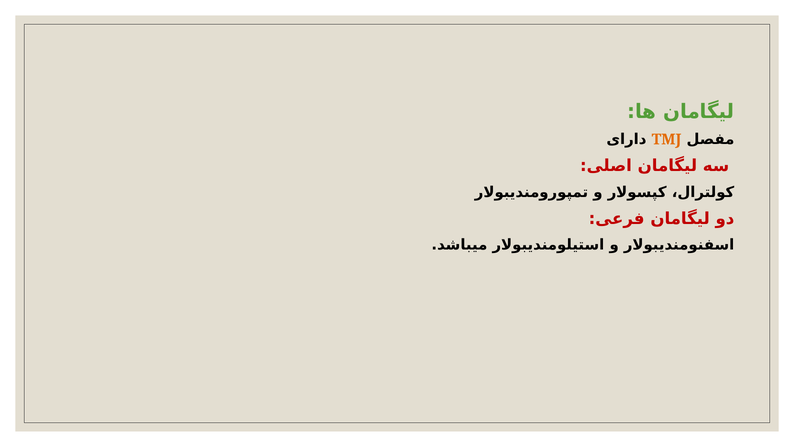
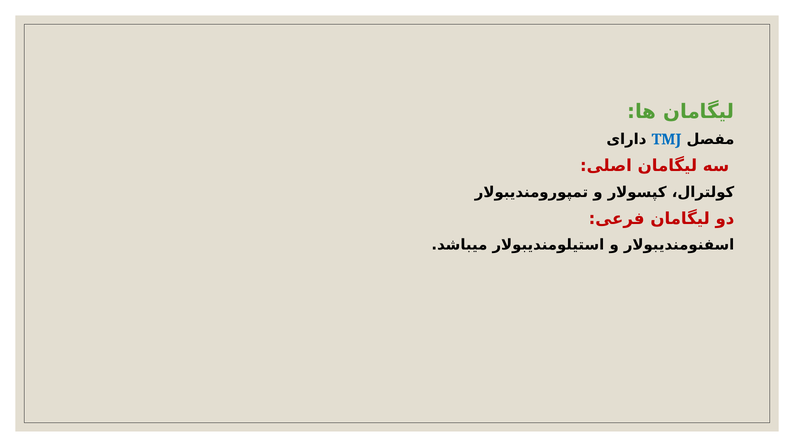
TMJ colour: orange -> blue
